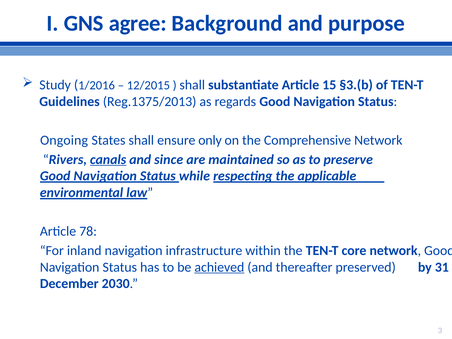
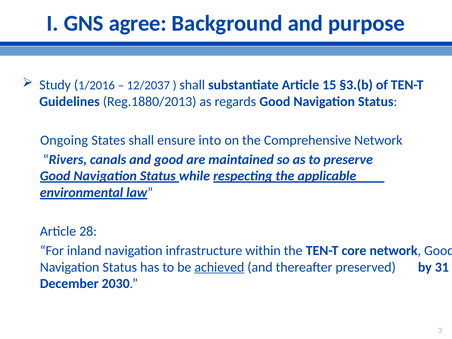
12/2015: 12/2015 -> 12/2037
Reg.1375/2013: Reg.1375/2013 -> Reg.1880/2013
only: only -> into
canals underline: present -> none
and since: since -> good
78: 78 -> 28
